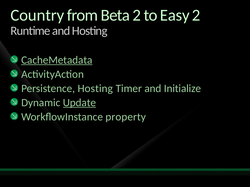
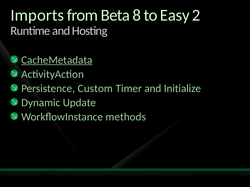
Country: Country -> Imports
Beta 2: 2 -> 8
Persistence Hosting: Hosting -> Custom
Update underline: present -> none
property: property -> methods
